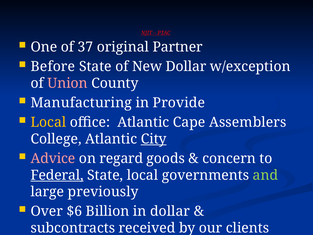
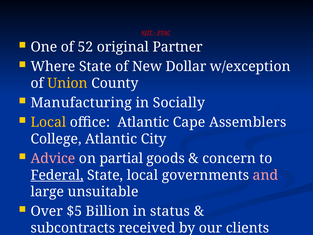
37: 37 -> 52
Before: Before -> Where
Union colour: pink -> yellow
Provide: Provide -> Socially
City underline: present -> none
regard: regard -> partial
and colour: light green -> pink
previously: previously -> unsuitable
$6: $6 -> $5
in dollar: dollar -> status
